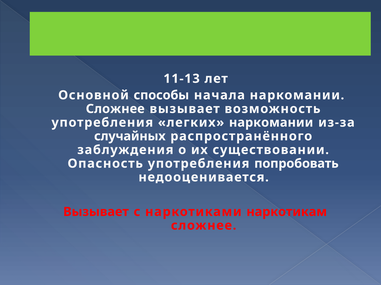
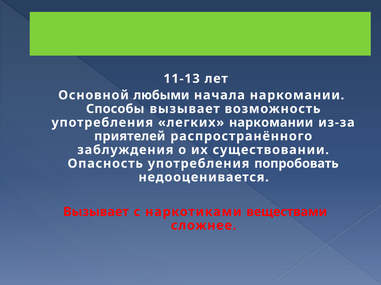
способы: способы -> любыми
Сложнее at (115, 109): Сложнее -> Способы
случайных: случайных -> приятелей
наркотикам: наркотикам -> веществами
